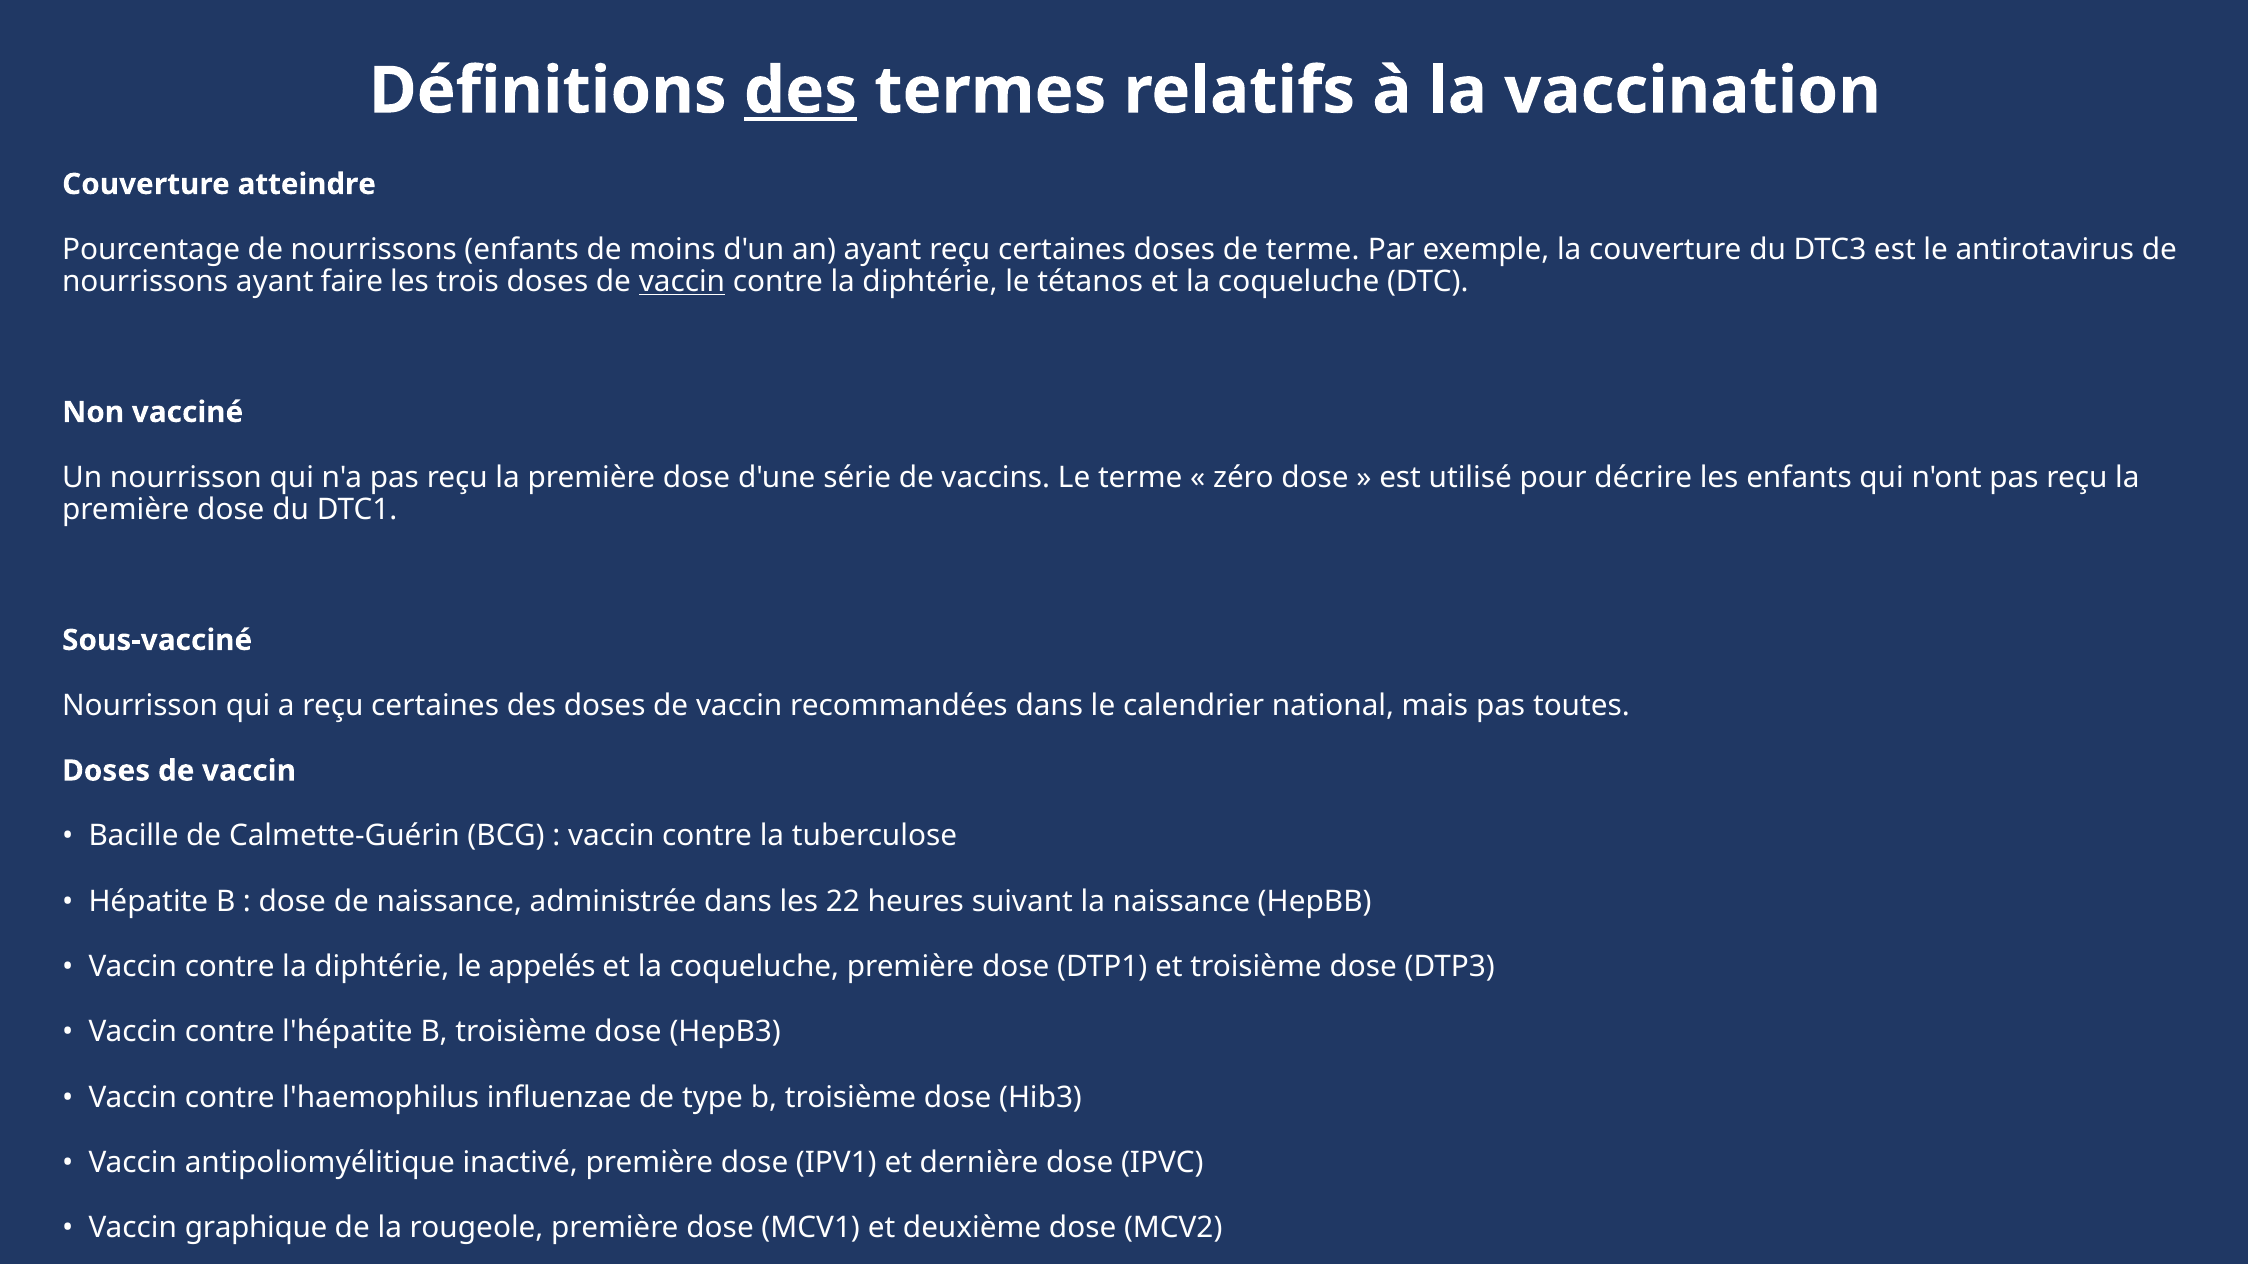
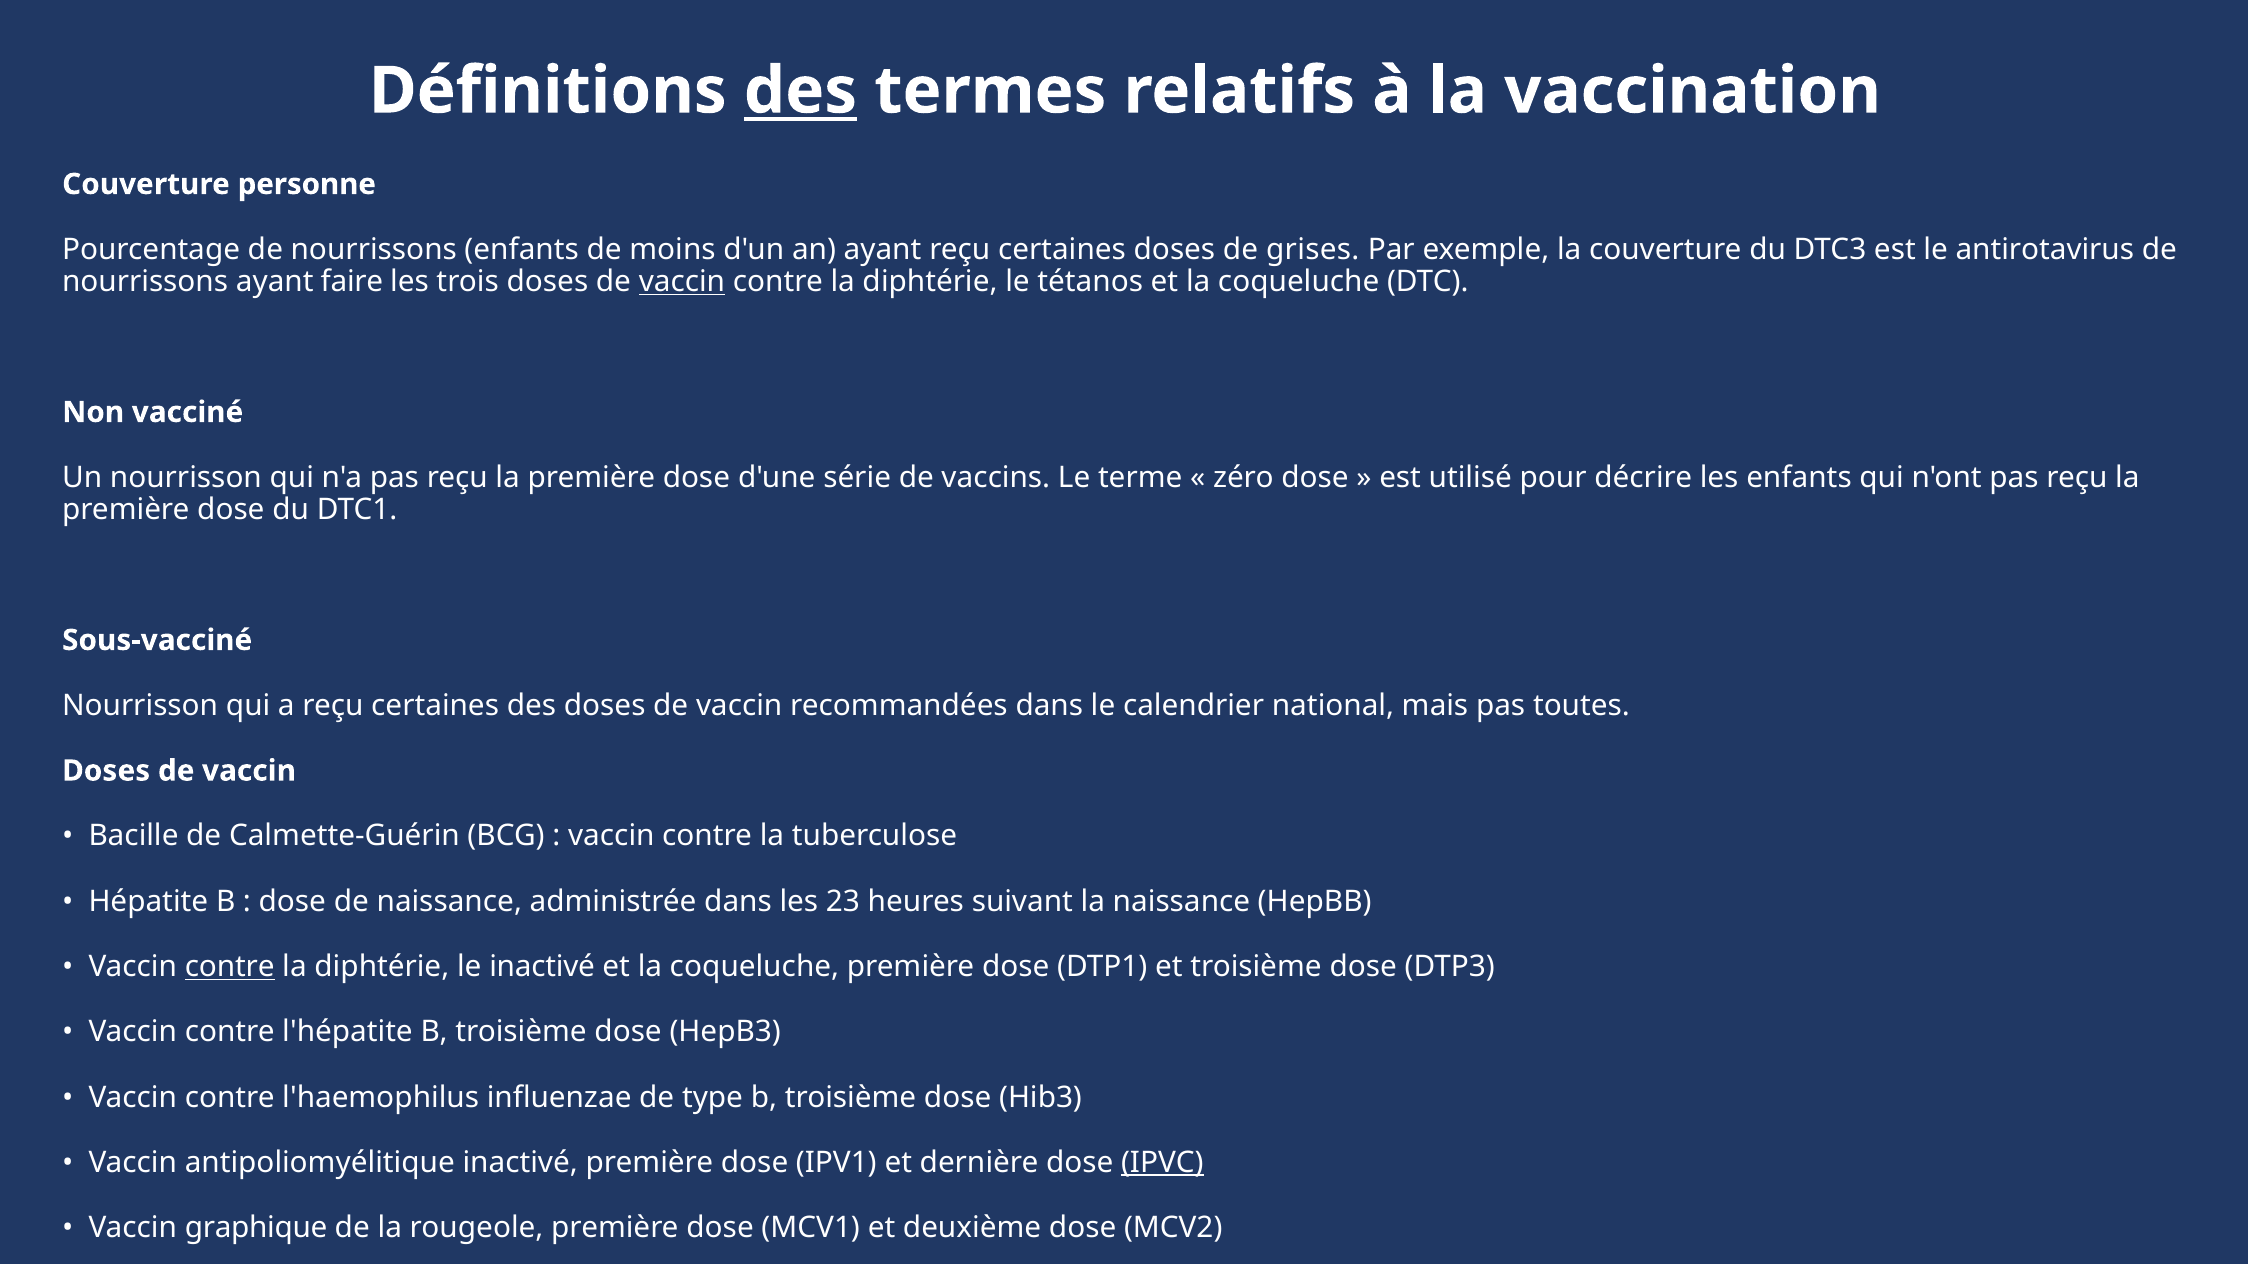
atteindre: atteindre -> personne
de terme: terme -> grises
22: 22 -> 23
contre at (230, 967) underline: none -> present
le appelés: appelés -> inactivé
IPVC underline: none -> present
